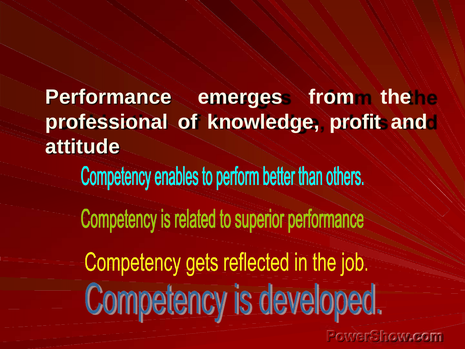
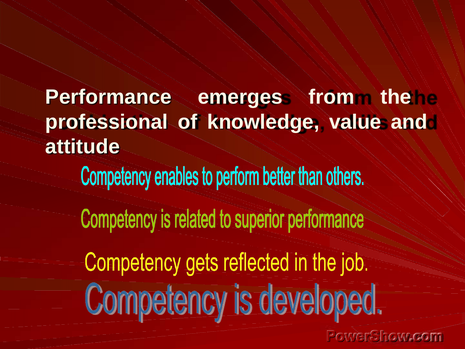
profit: profit -> value
